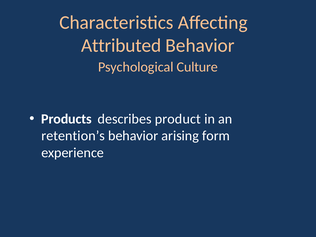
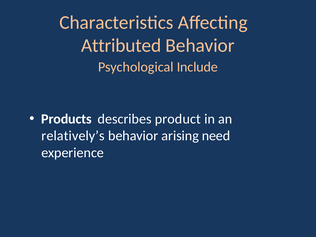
Culture: Culture -> Include
retention’s: retention’s -> relatively’s
form: form -> need
